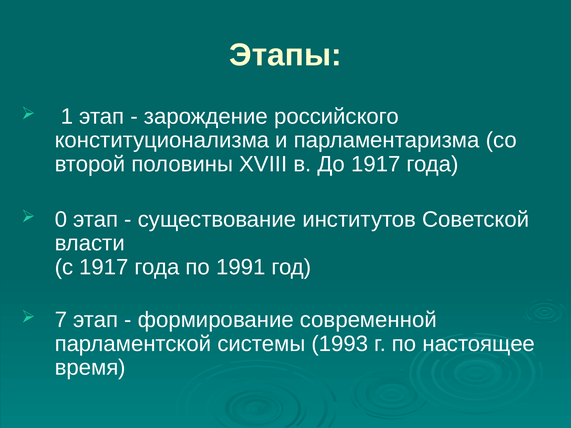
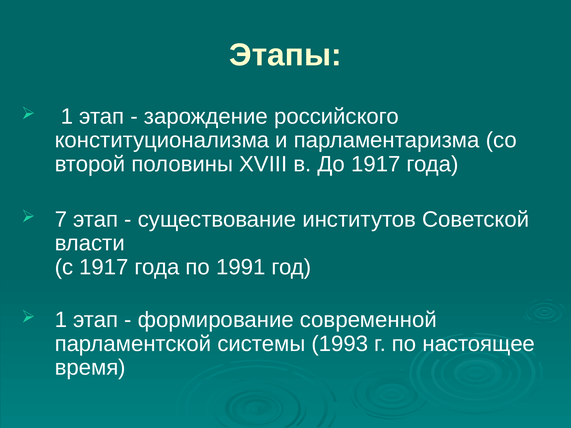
0: 0 -> 7
7 at (61, 320): 7 -> 1
